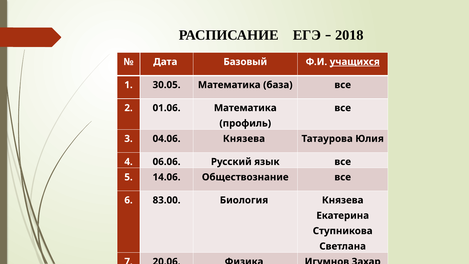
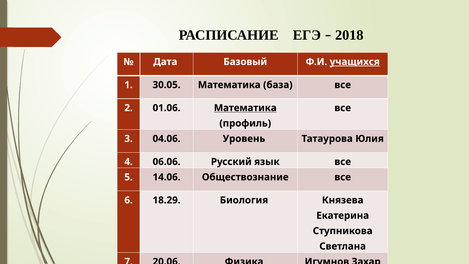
Математика at (245, 108) underline: none -> present
04.06 Князева: Князева -> Уровень
83.00: 83.00 -> 18.29
